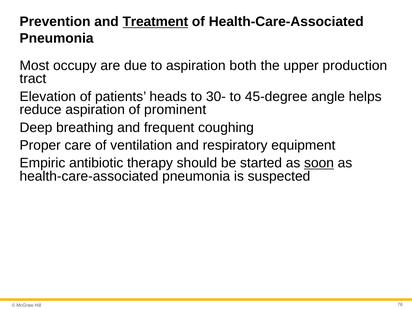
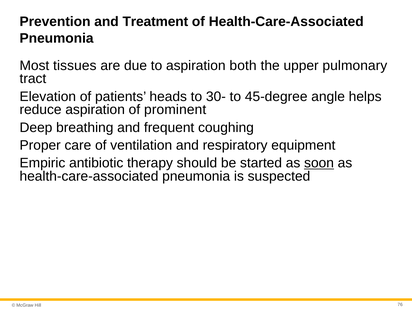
Treatment underline: present -> none
occupy: occupy -> tissues
production: production -> pulmonary
